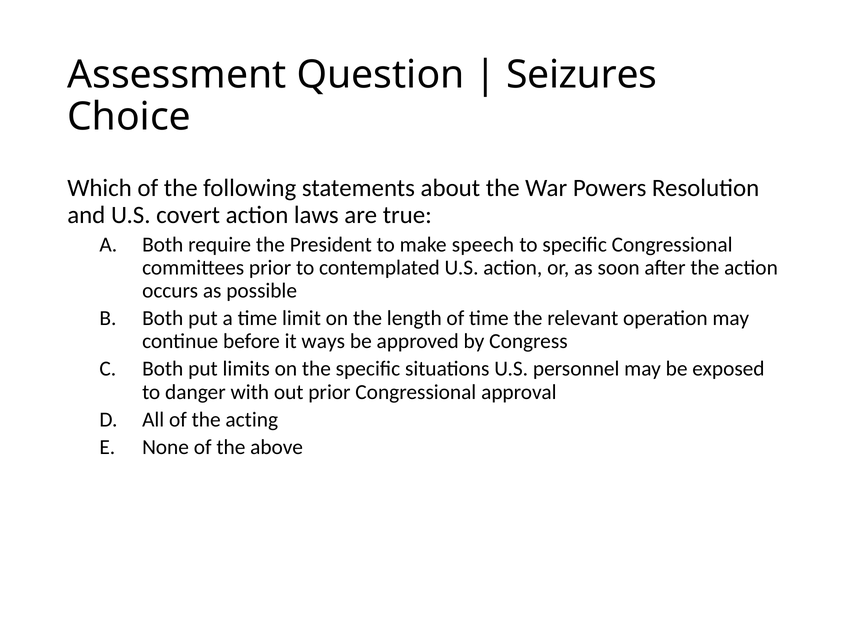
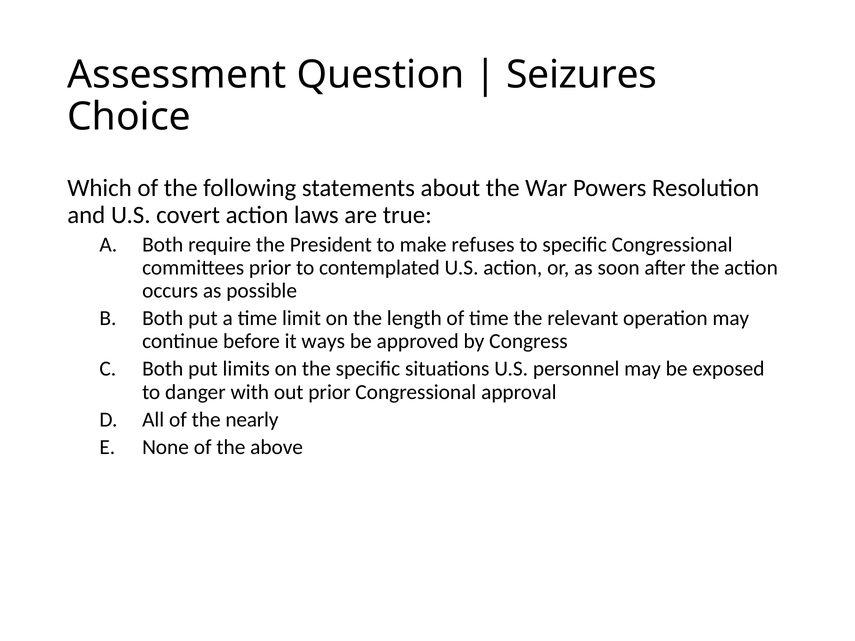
speech: speech -> refuses
acting: acting -> nearly
